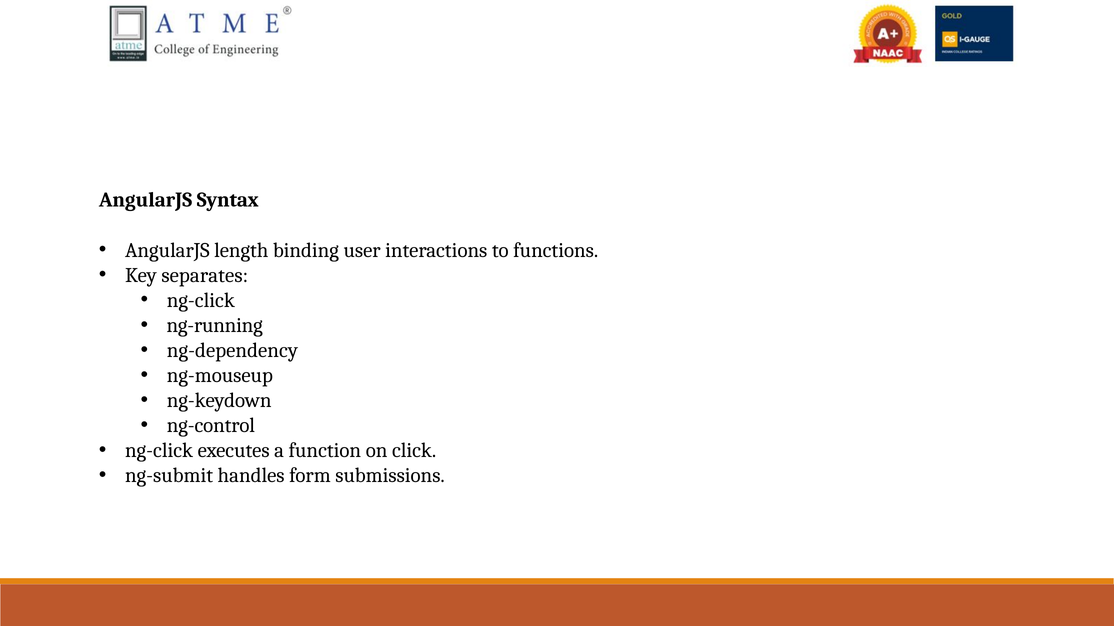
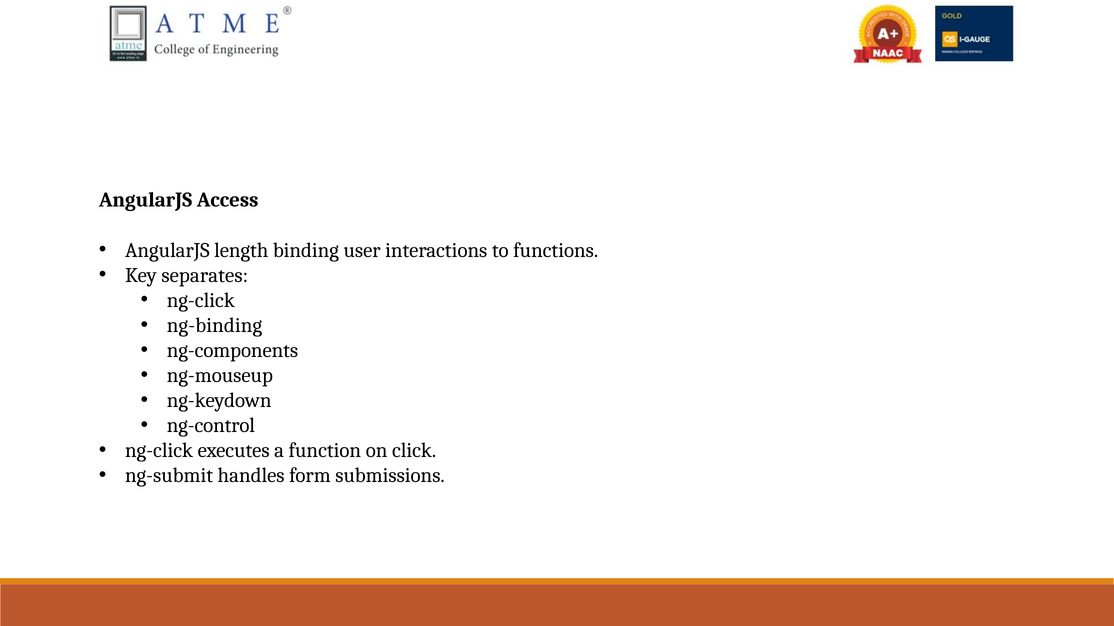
Syntax: Syntax -> Access
ng-running: ng-running -> ng-binding
ng-dependency: ng-dependency -> ng-components
